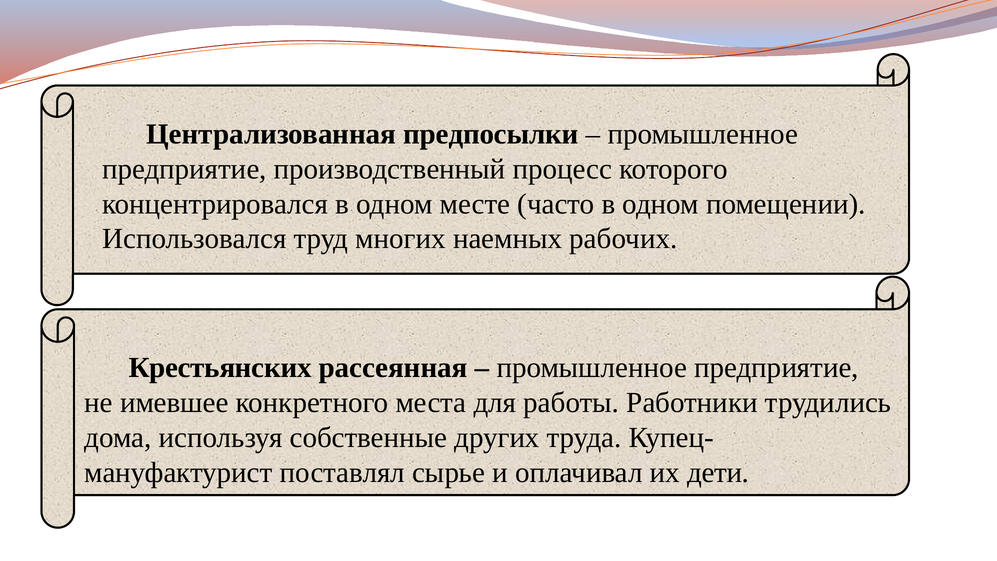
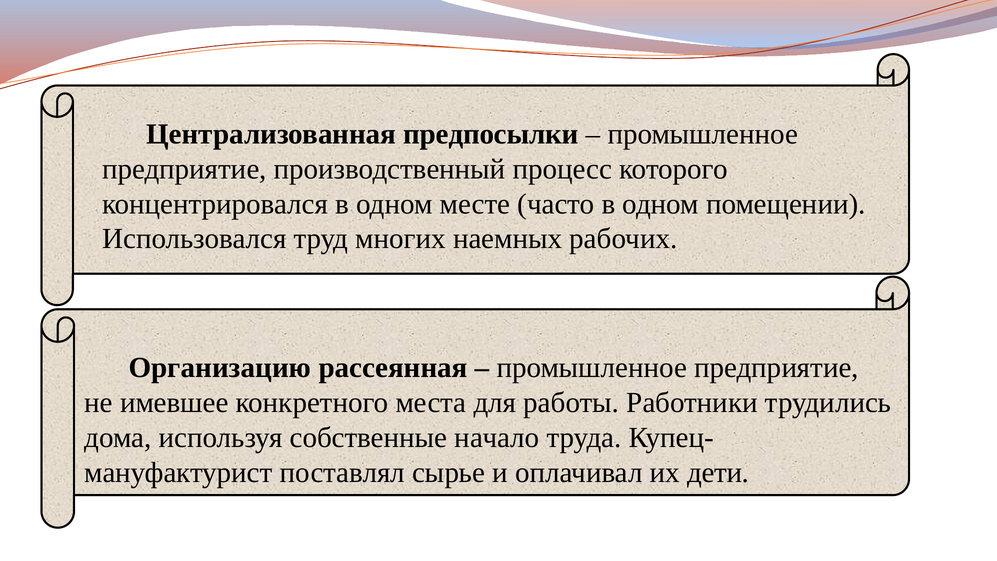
Крестьянских: Крестьянских -> Организацию
других: других -> начало
